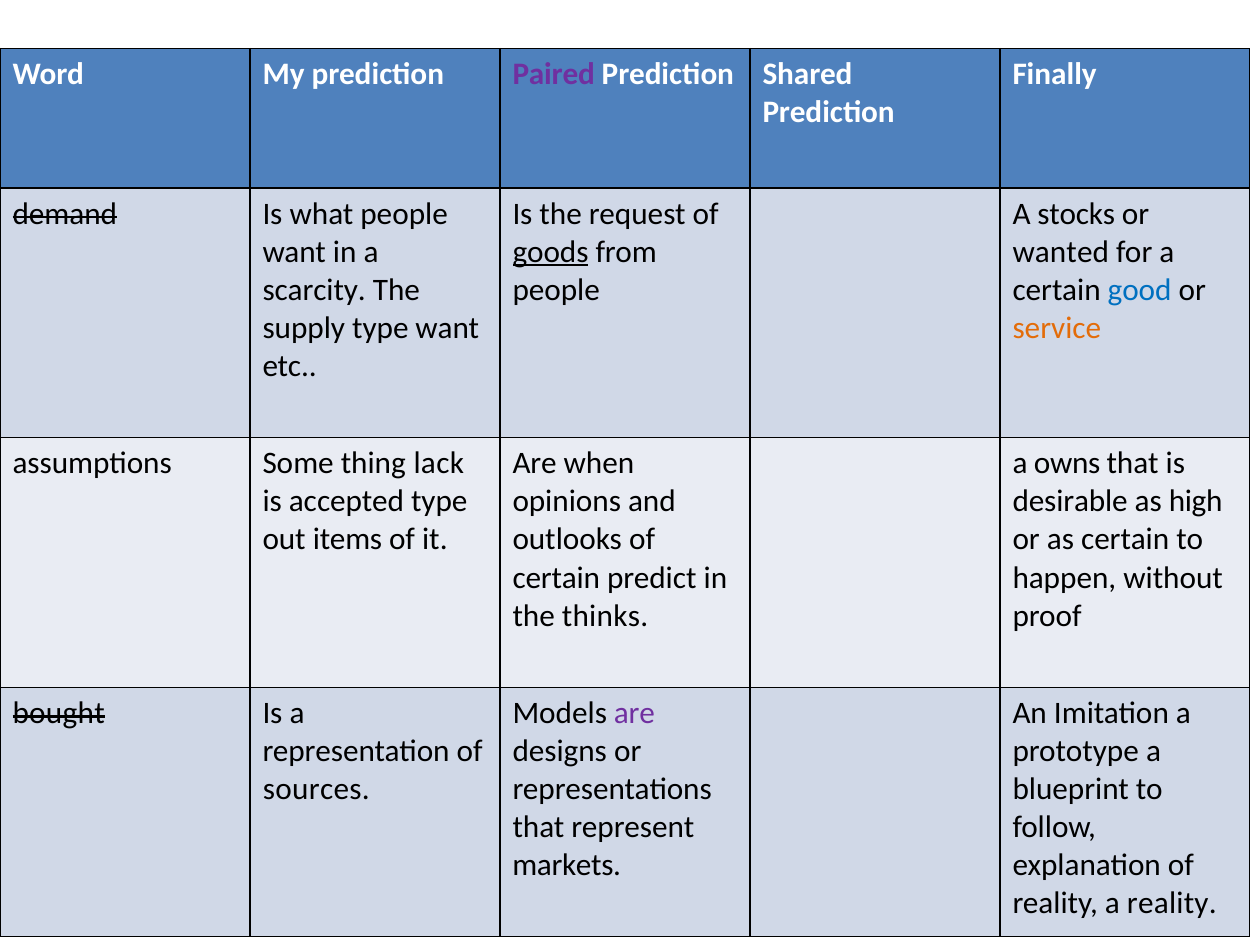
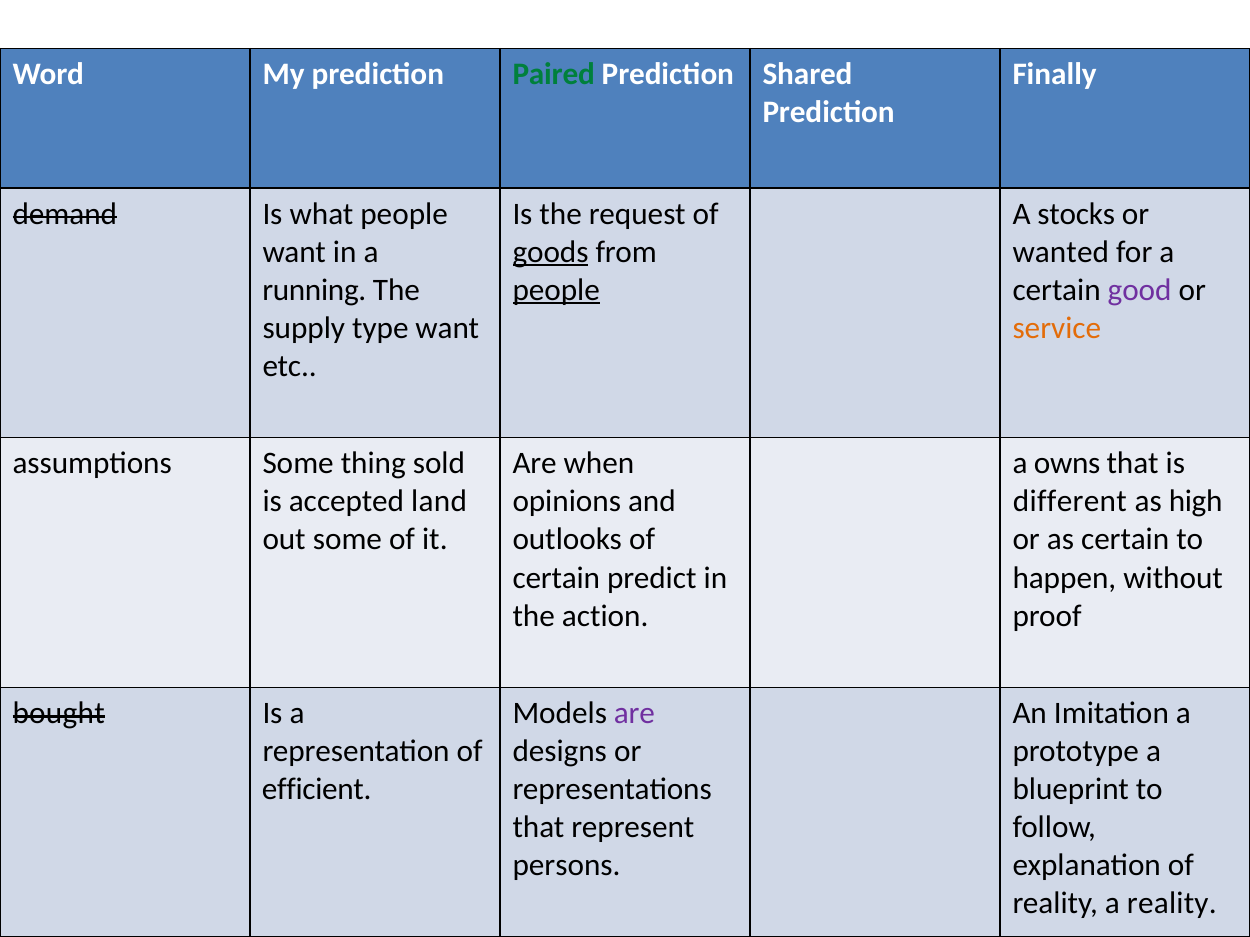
Paired colour: purple -> green
scarcity: scarcity -> running
people at (556, 290) underline: none -> present
good colour: blue -> purple
lack: lack -> sold
accepted type: type -> land
desirable: desirable -> different
out items: items -> some
thinks: thinks -> action
sources: sources -> efficient
markets: markets -> persons
